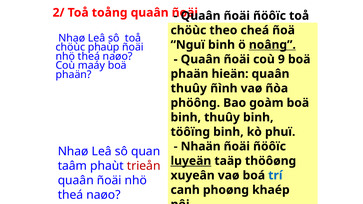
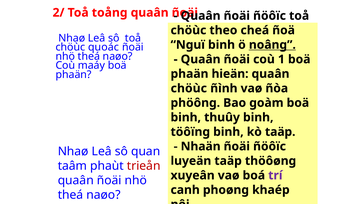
phaùp: phaùp -> quoác
9: 9 -> 1
thuûy at (189, 88): thuûy -> chöùc
kò phuï: phuï -> taäp
luyeän underline: present -> none
trí colour: blue -> purple
